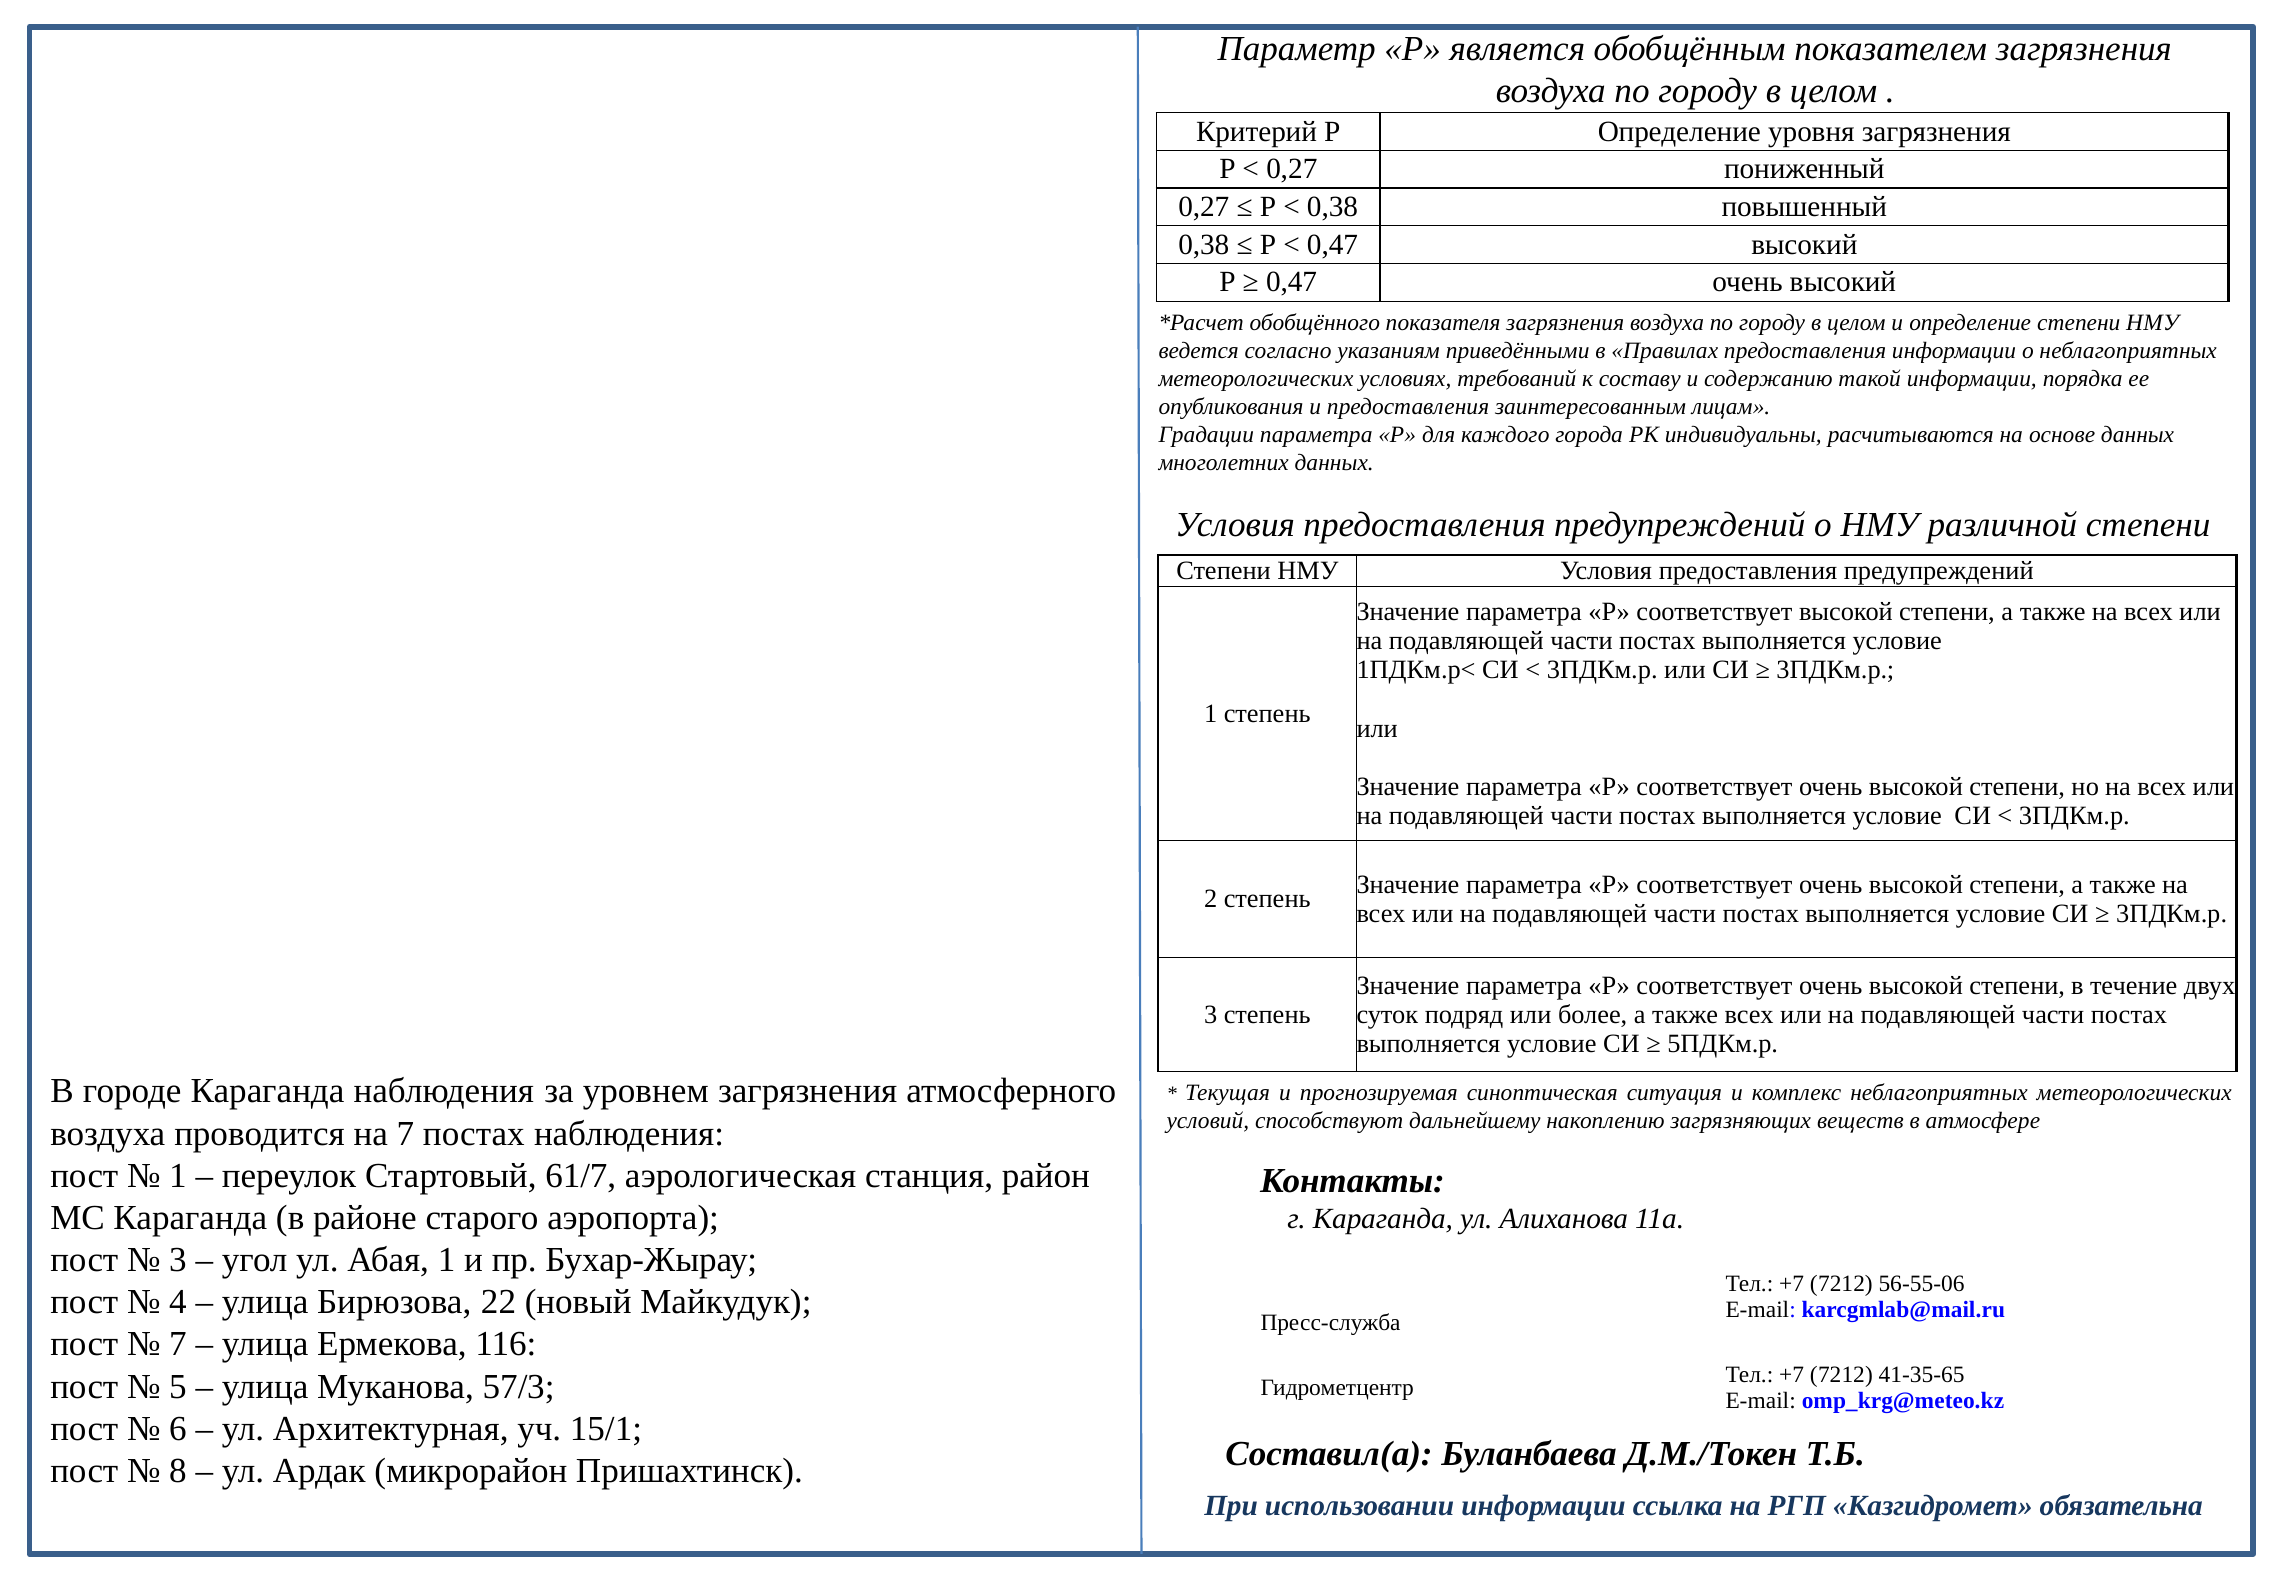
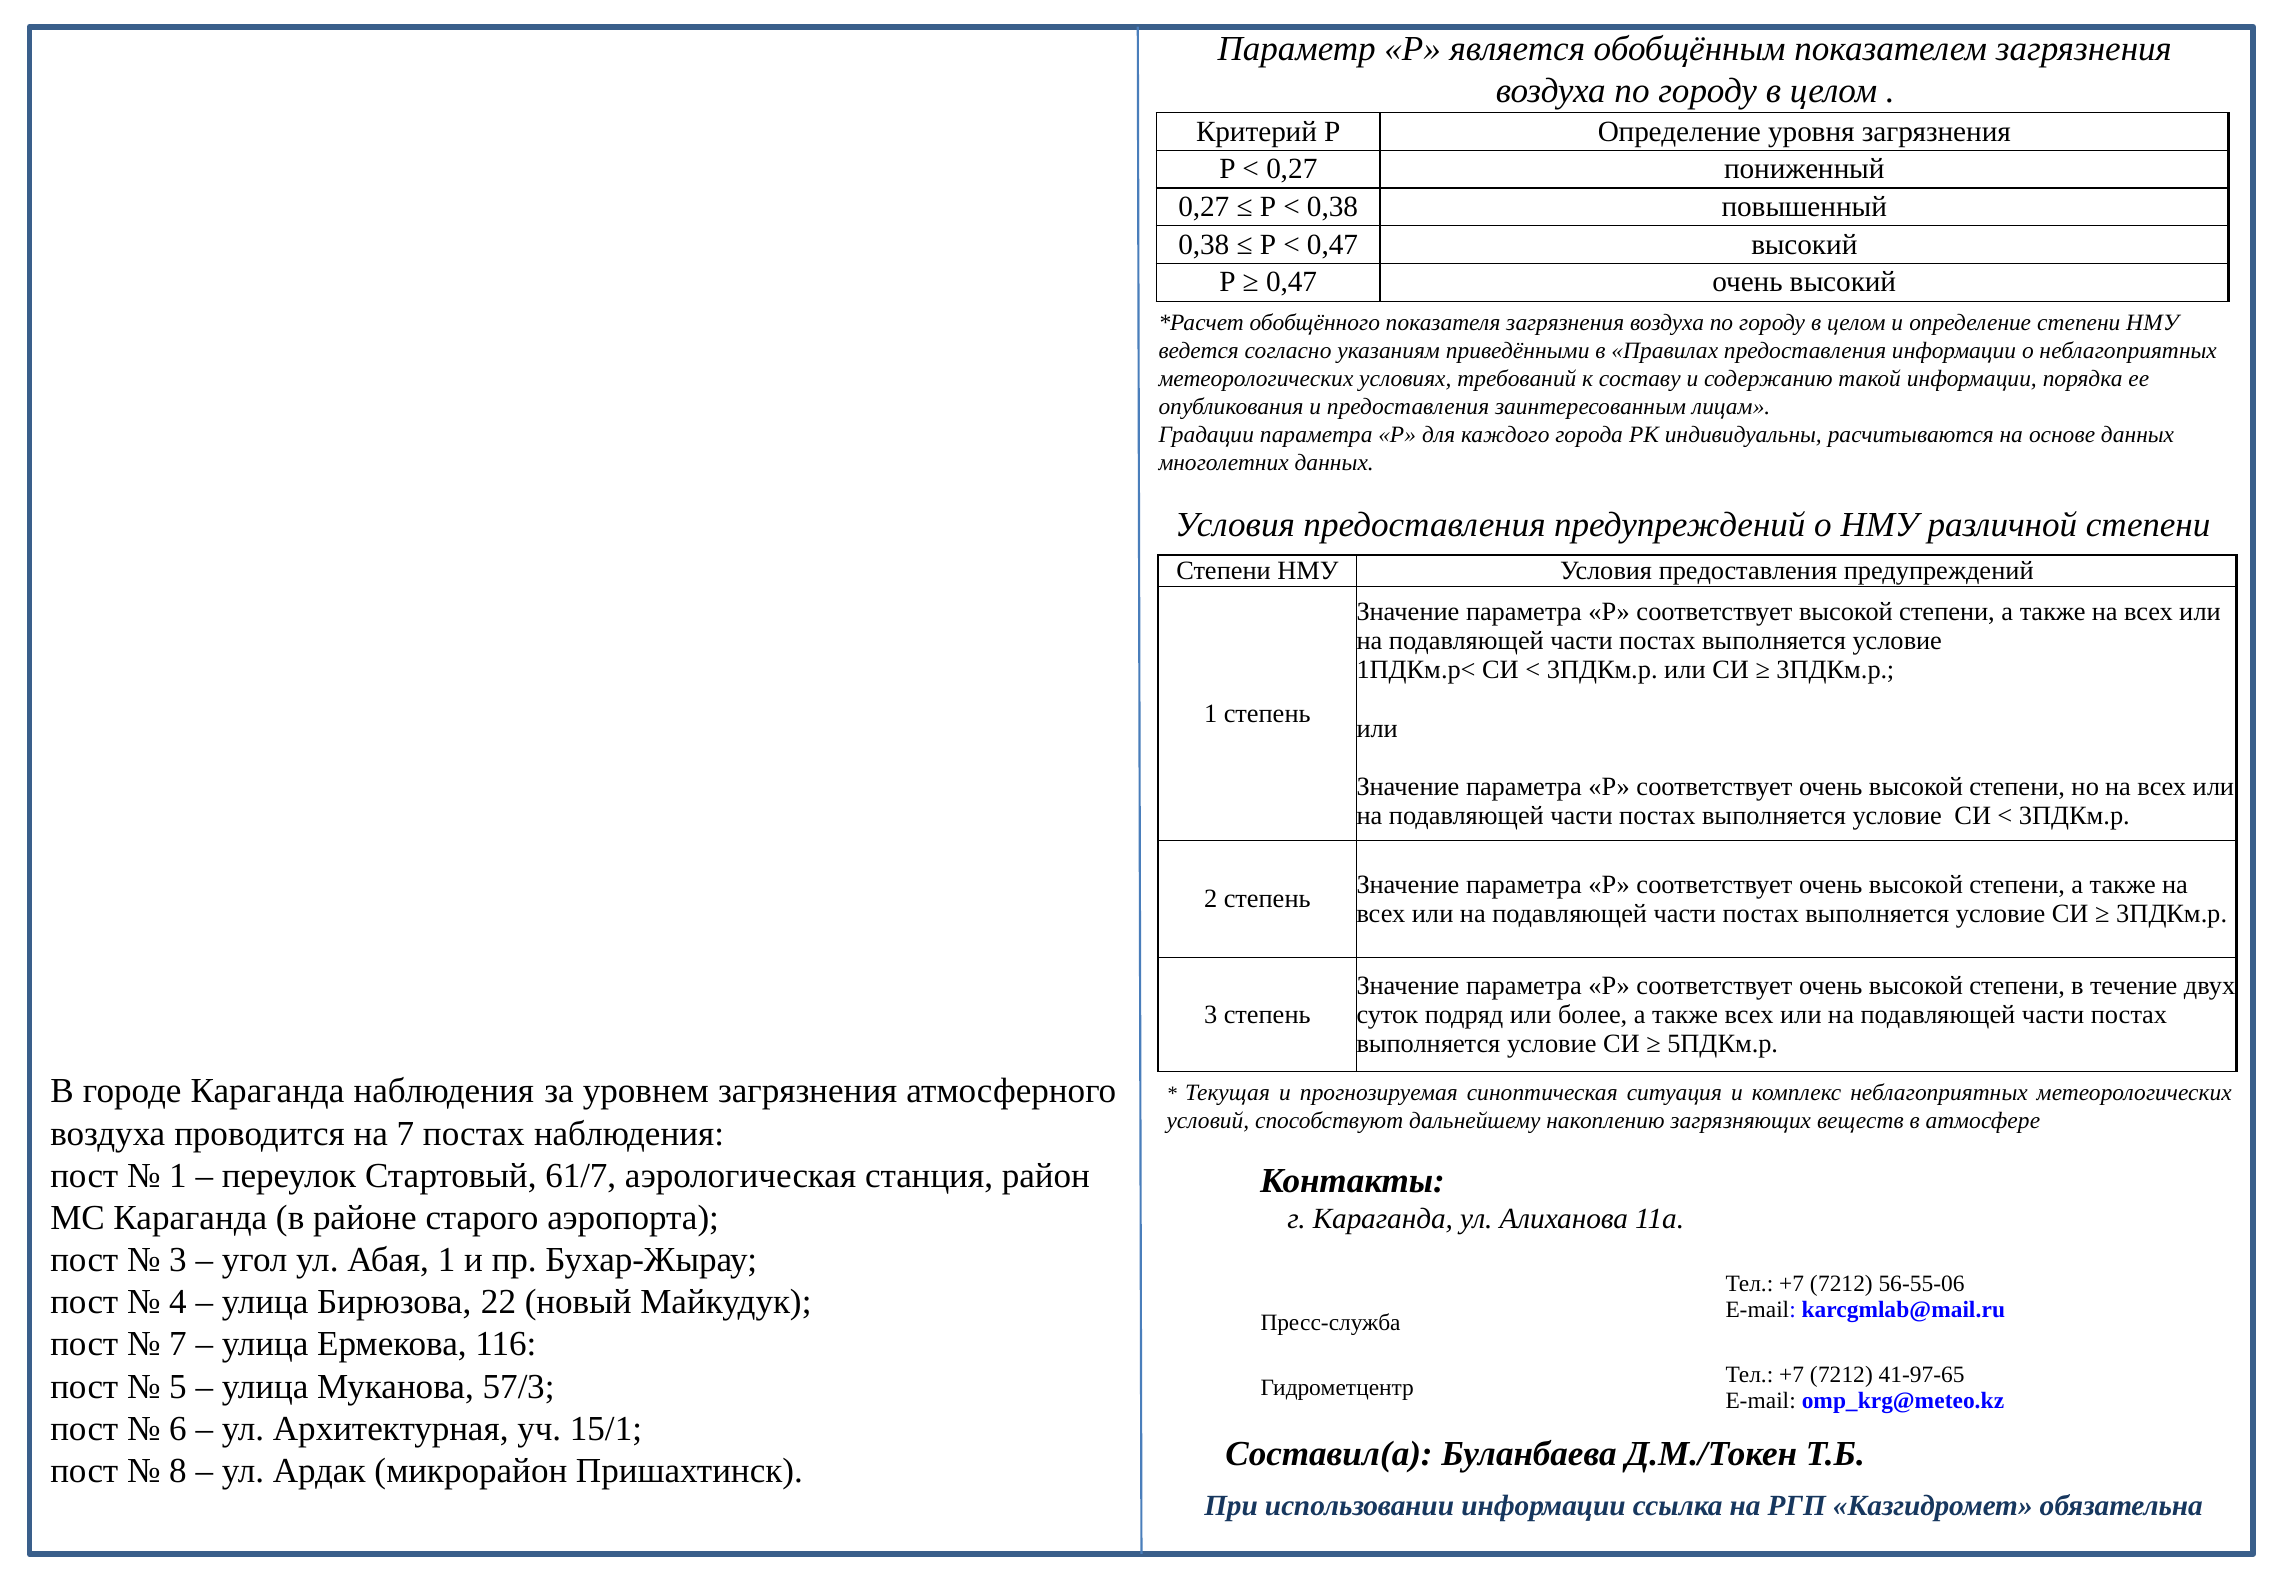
41-35-65: 41-35-65 -> 41-97-65
